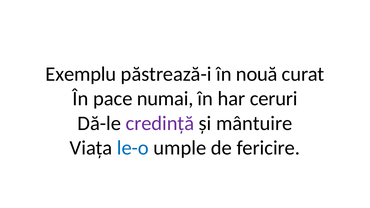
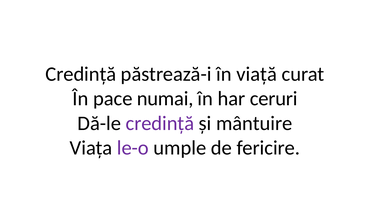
Exemplu at (81, 74): Exemplu -> Credință
nouă: nouă -> viață
le-o colour: blue -> purple
